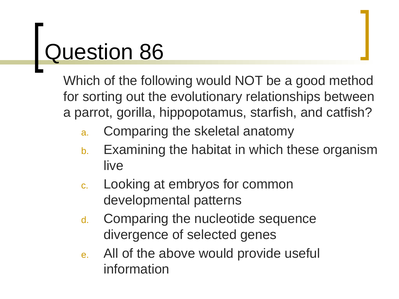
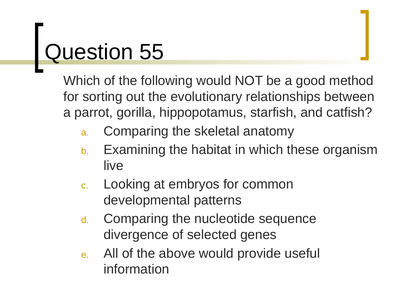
86: 86 -> 55
